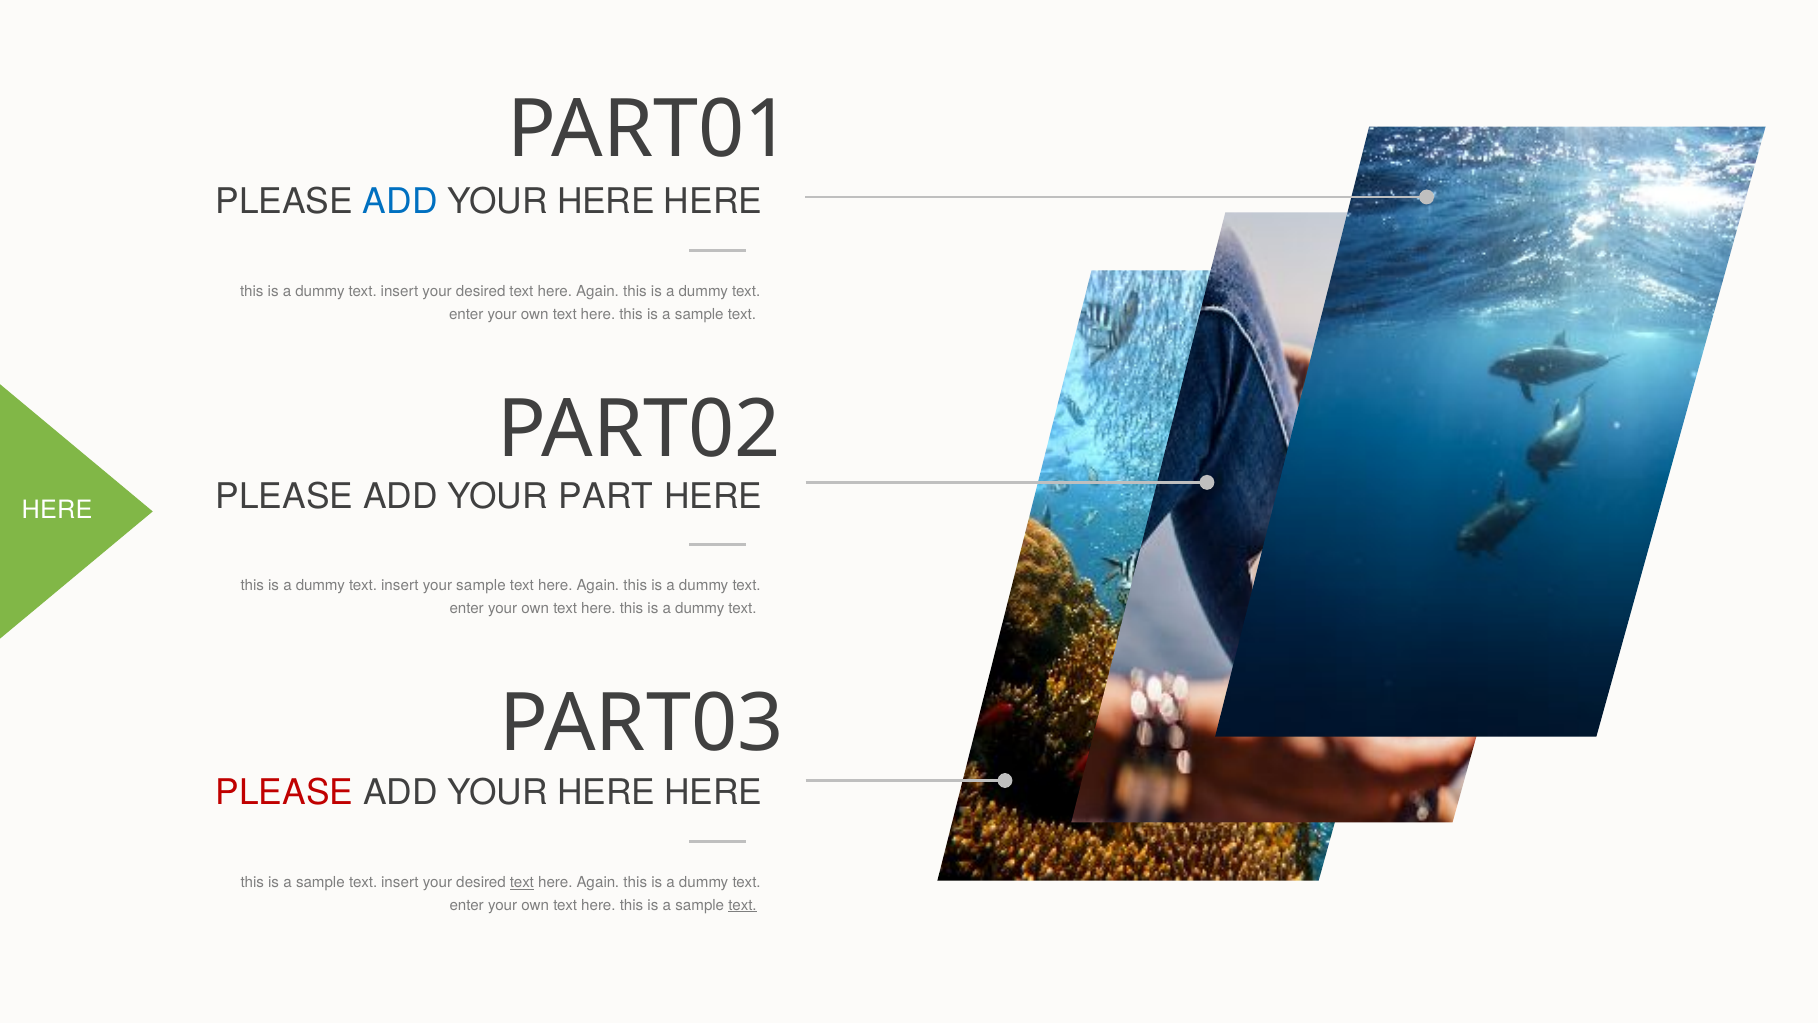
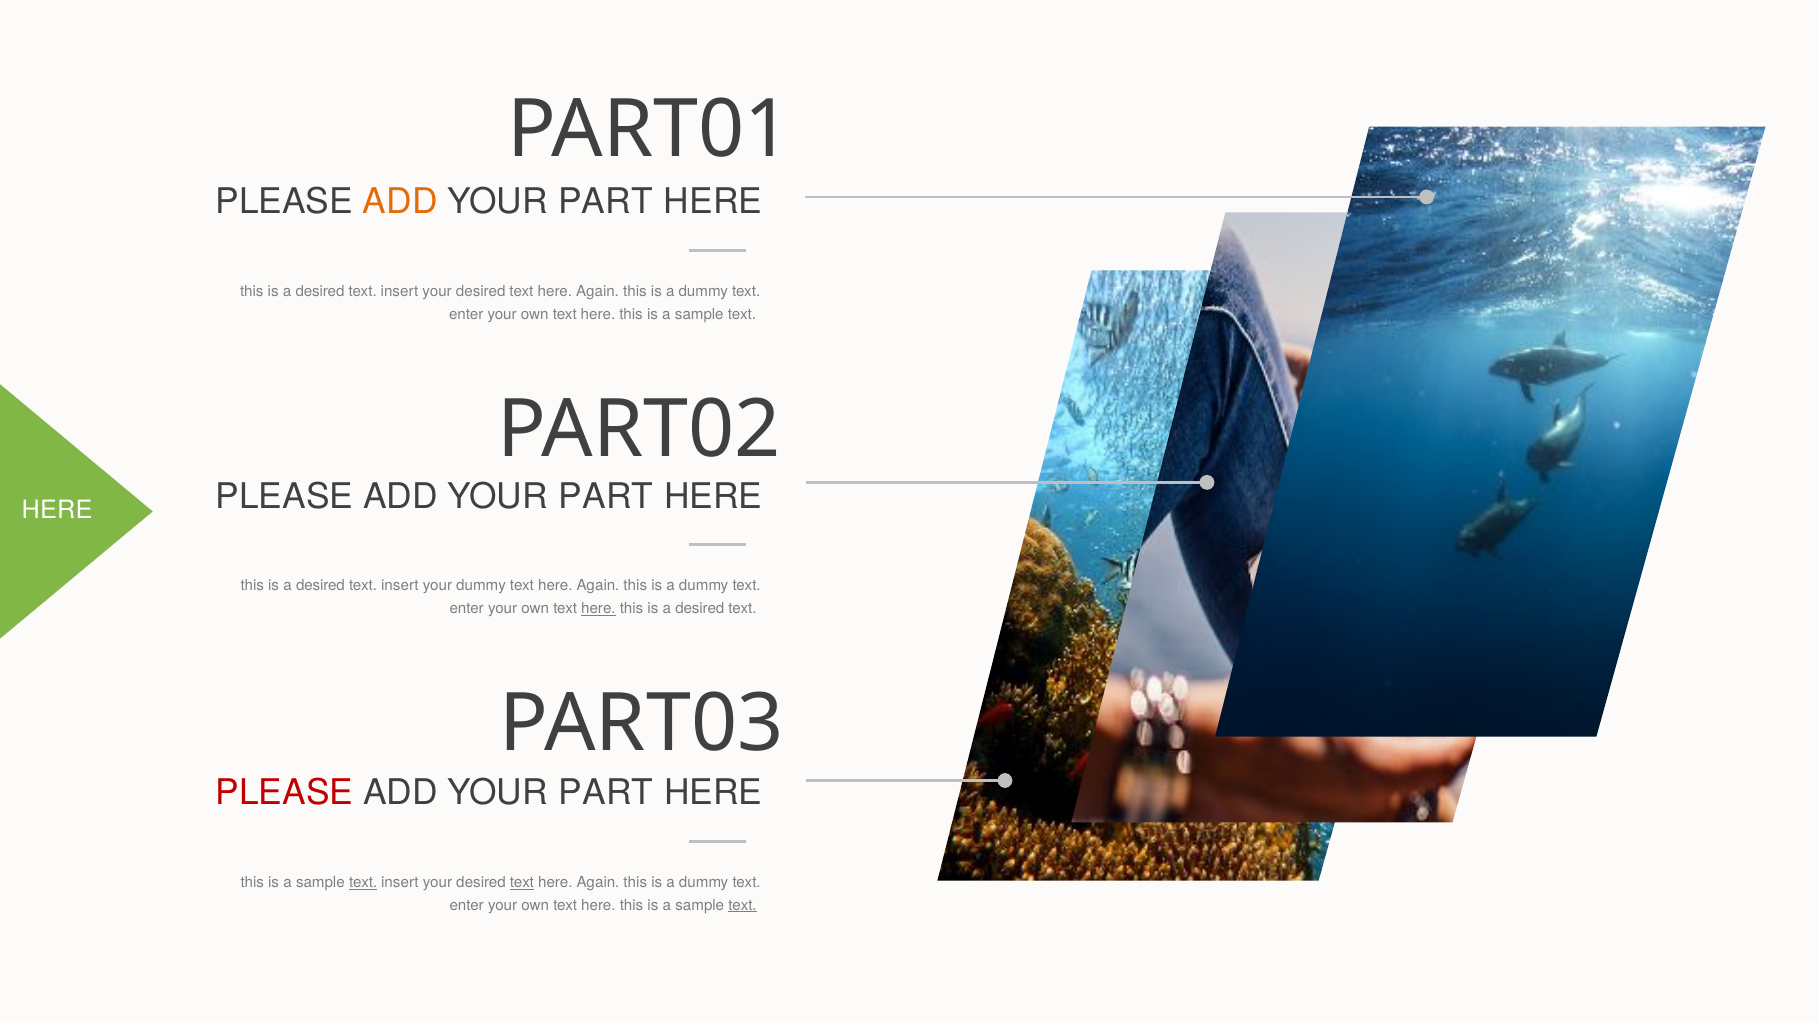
ADD at (400, 202) colour: blue -> orange
HERE at (606, 202): HERE -> PART
dummy at (320, 291): dummy -> desired
dummy at (320, 586): dummy -> desired
your sample: sample -> dummy
here at (598, 608) underline: none -> present
dummy at (700, 608): dummy -> desired
HERE at (606, 793): HERE -> PART
text at (363, 882) underline: none -> present
